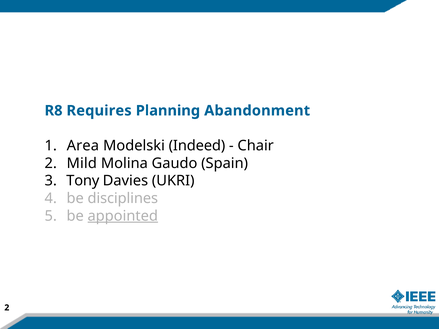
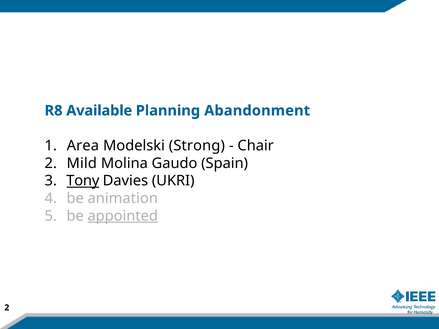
Requires: Requires -> Available
Indeed: Indeed -> Strong
Tony underline: none -> present
disciplines: disciplines -> animation
